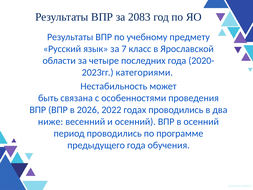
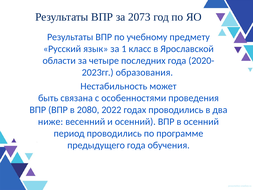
2083: 2083 -> 2073
7: 7 -> 1
категориями: категориями -> образования
2026: 2026 -> 2080
